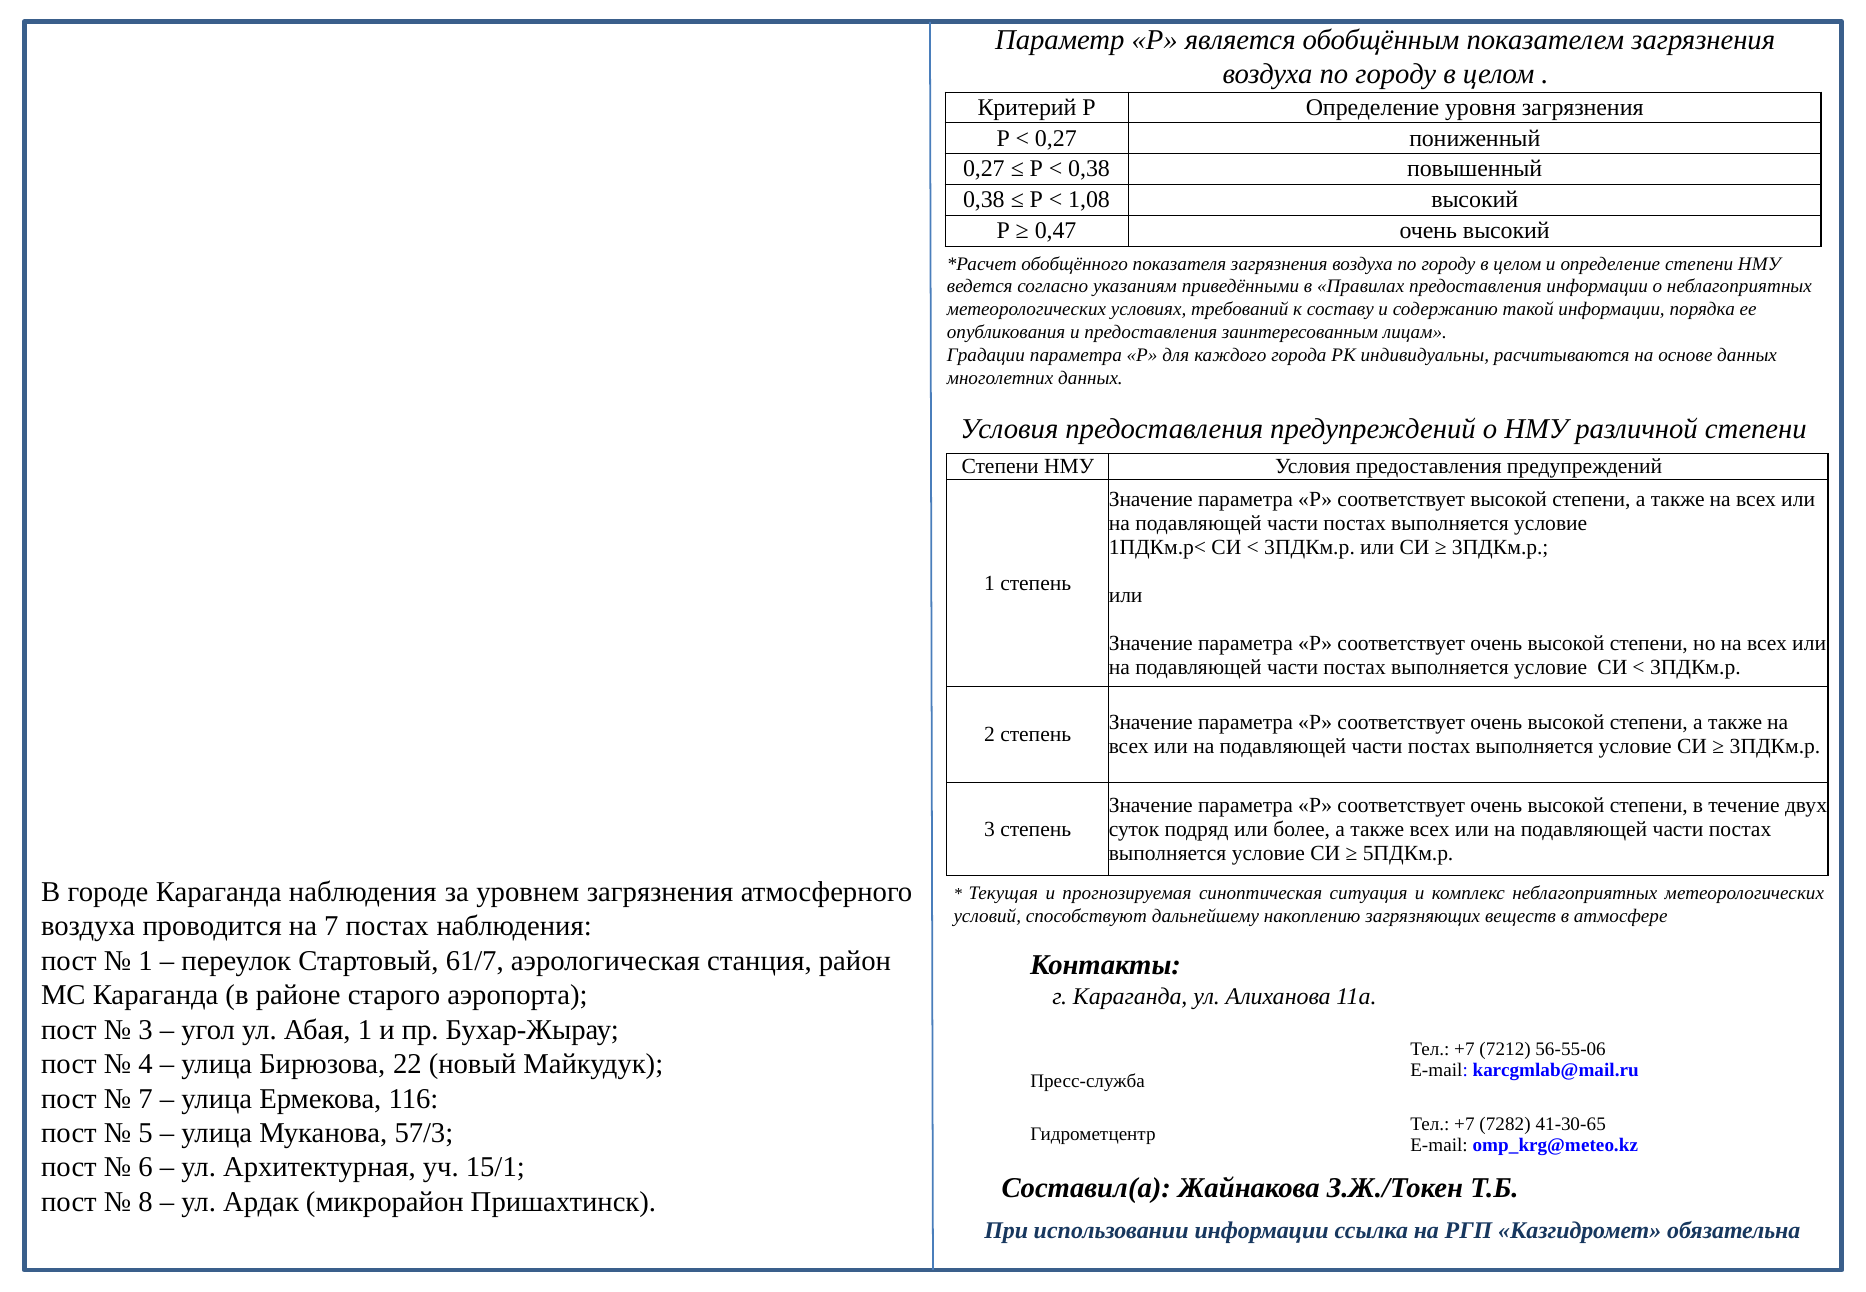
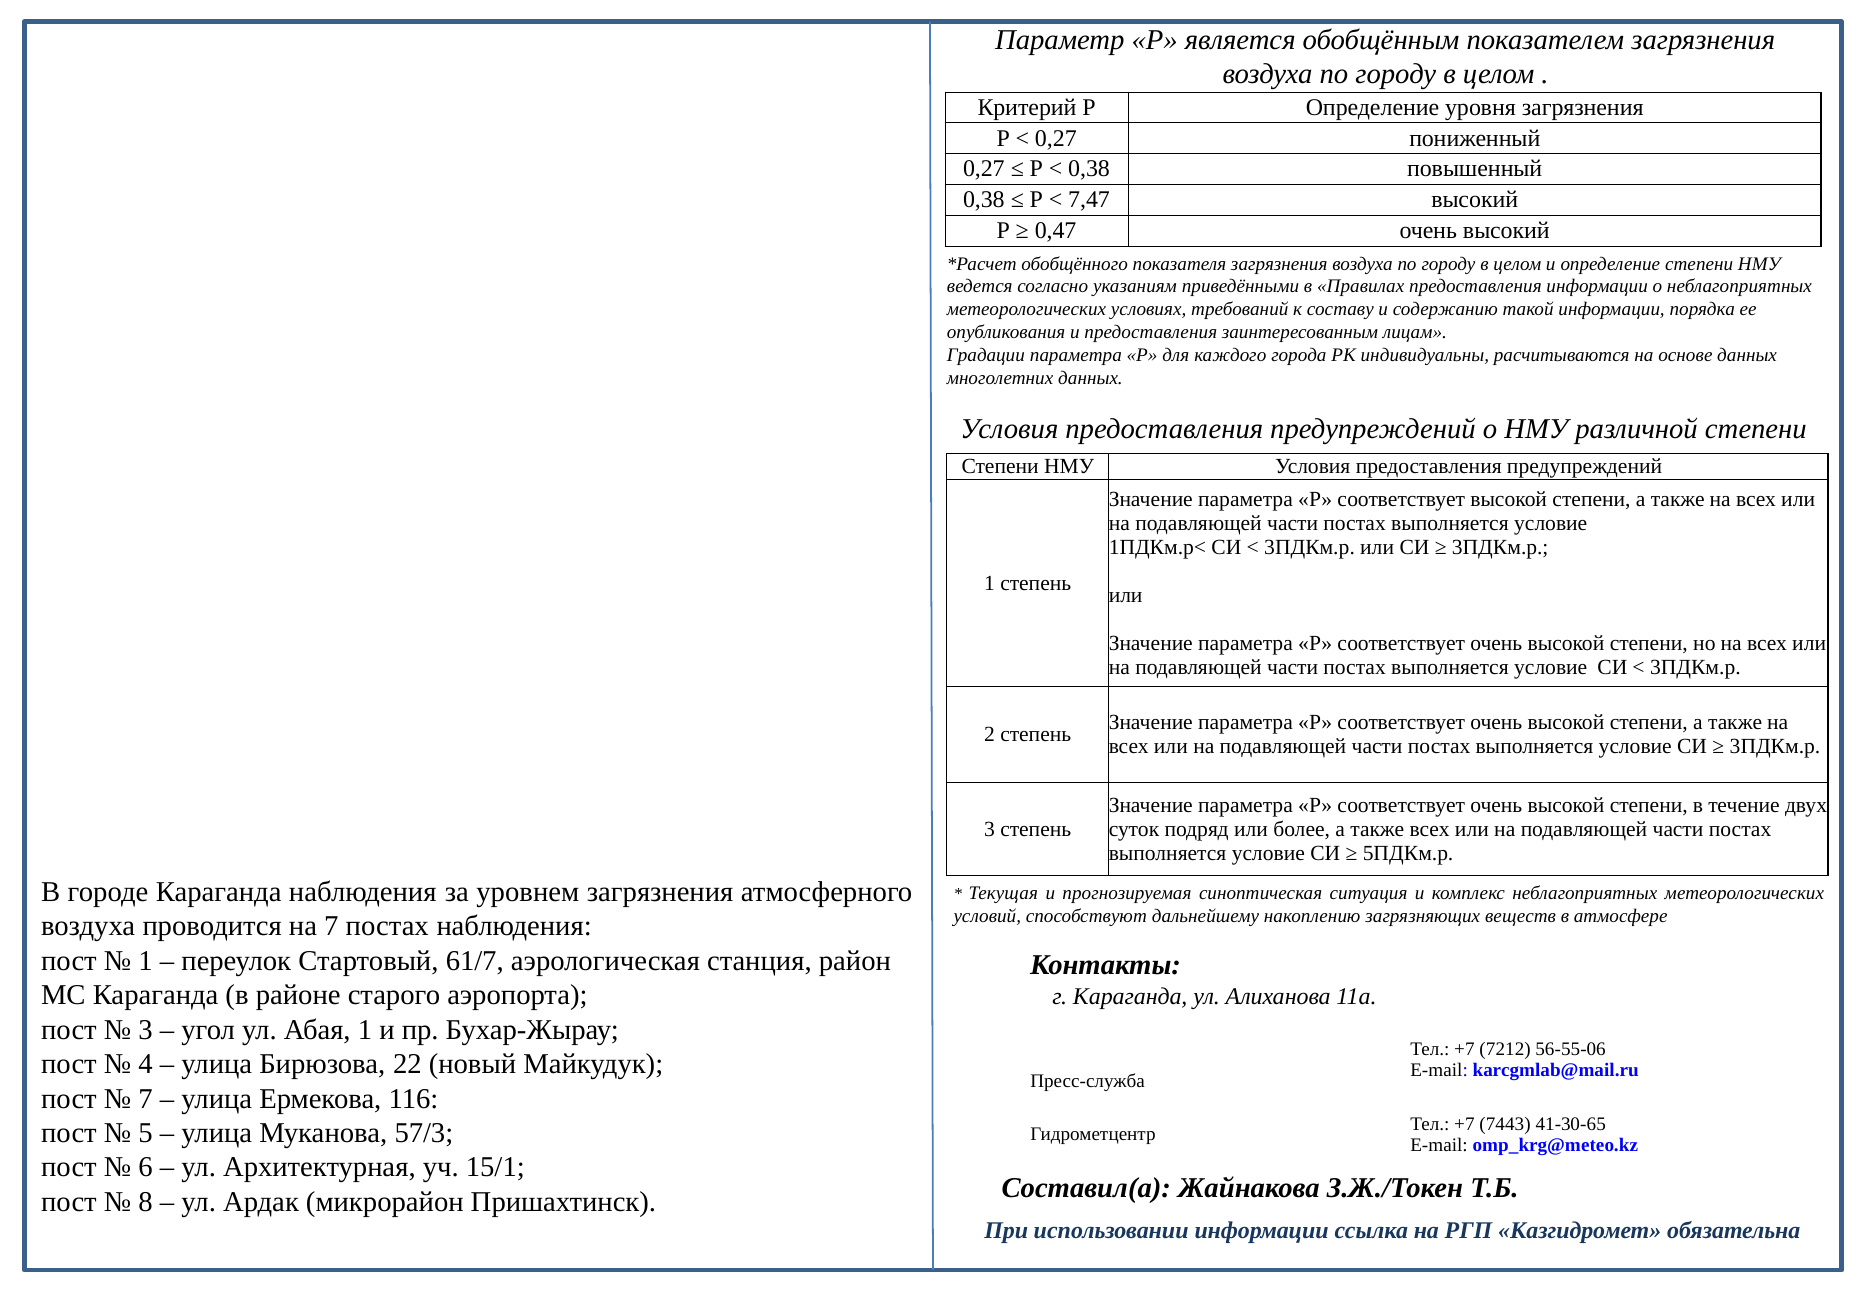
1,08: 1,08 -> 7,47
7282: 7282 -> 7443
